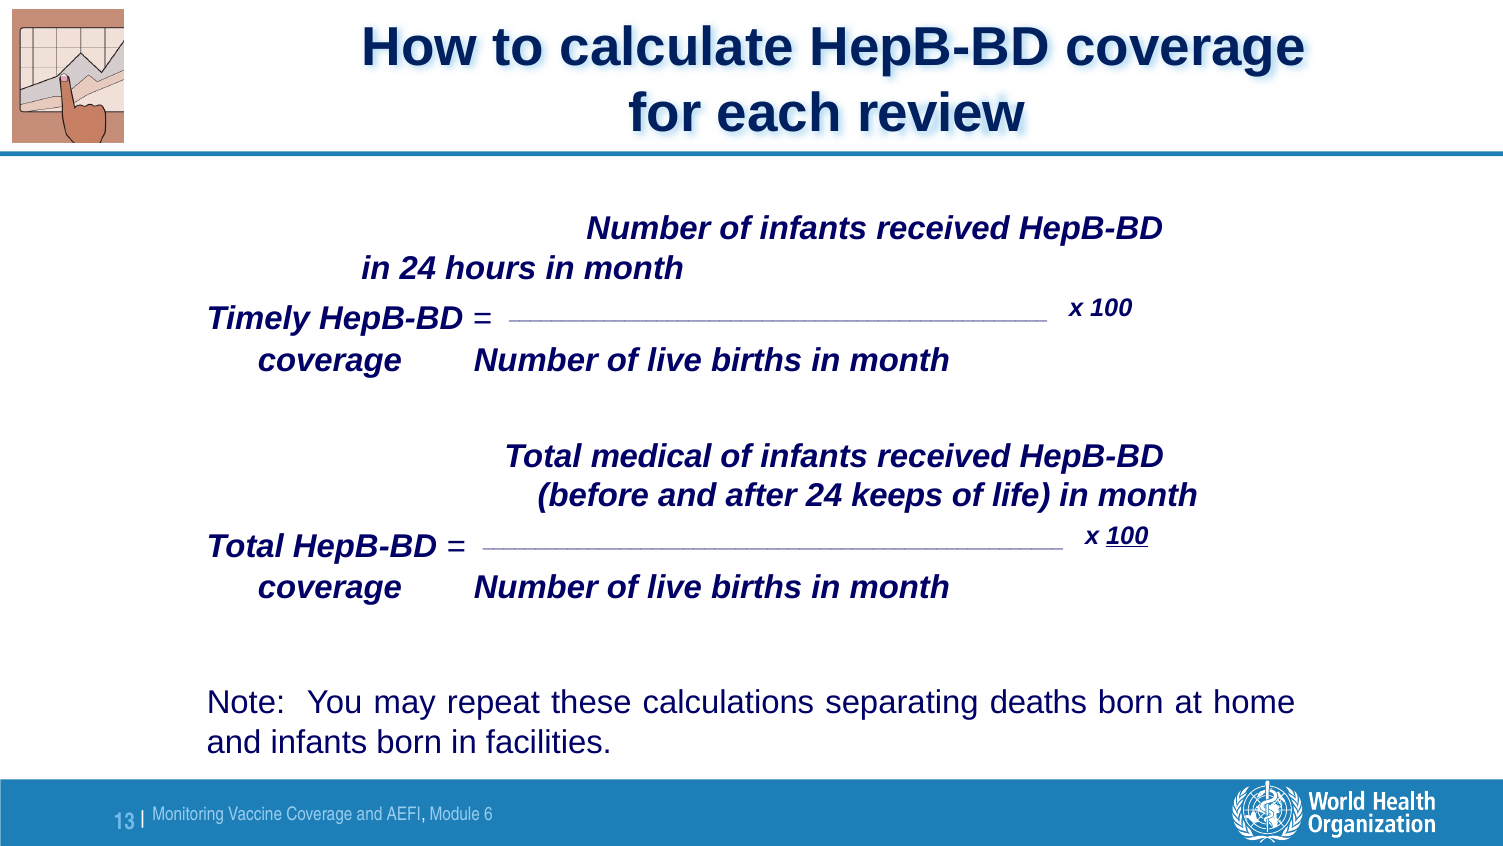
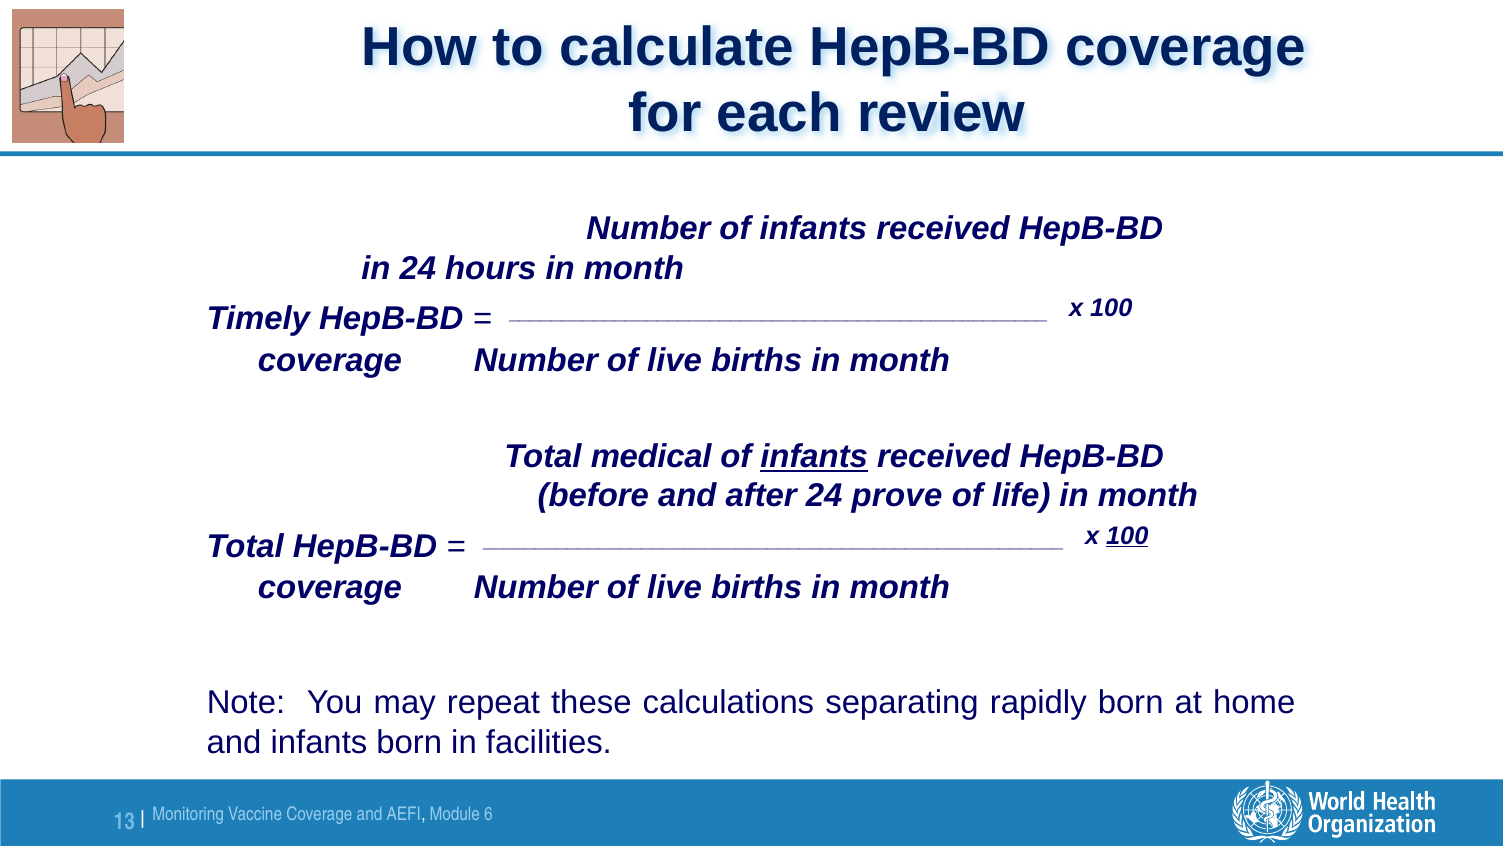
infants at (814, 456) underline: none -> present
keeps: keeps -> prove
deaths: deaths -> rapidly
